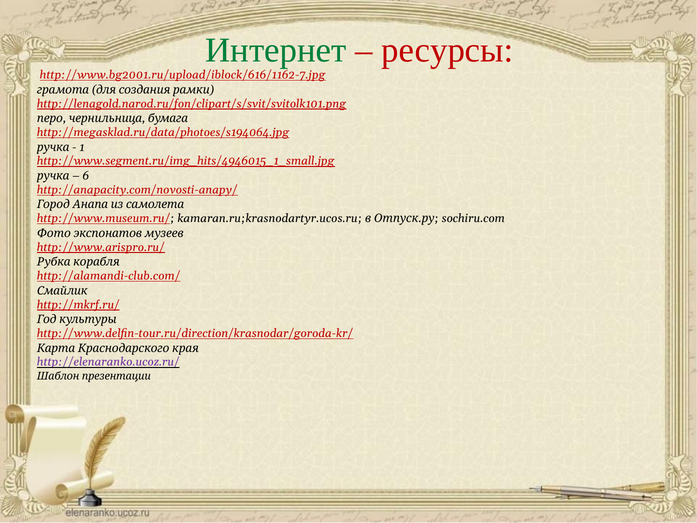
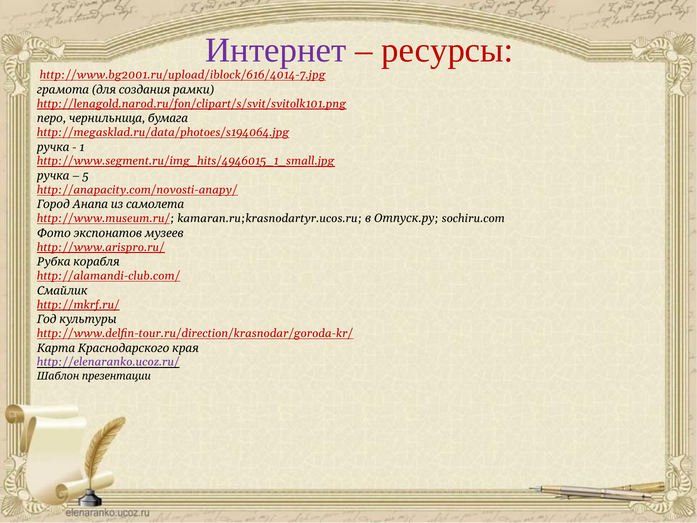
Интернет colour: green -> purple
http://www.bg2001.ru/upload/iblock/616/1162-7.jpg: http://www.bg2001.ru/upload/iblock/616/1162-7.jpg -> http://www.bg2001.ru/upload/iblock/616/4014-7.jpg
6: 6 -> 5
